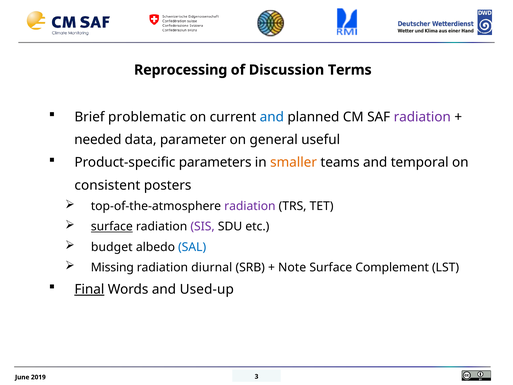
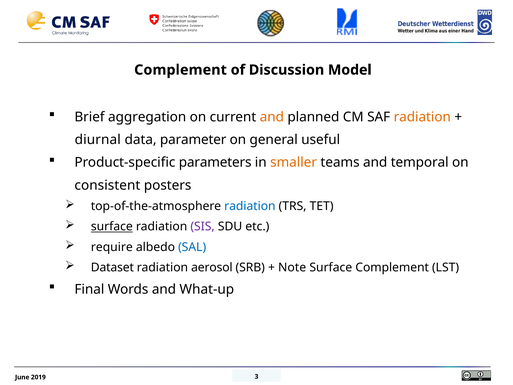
Reprocessing at (181, 70): Reprocessing -> Complement
Terms: Terms -> Model
problematic: problematic -> aggregation
and at (272, 117) colour: blue -> orange
radiation at (422, 117) colour: purple -> orange
needed: needed -> diurnal
radiation at (250, 206) colour: purple -> blue
budget: budget -> require
Missing: Missing -> Dataset
diurnal: diurnal -> aerosol
Final underline: present -> none
Used-up: Used-up -> What-up
